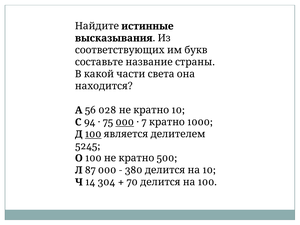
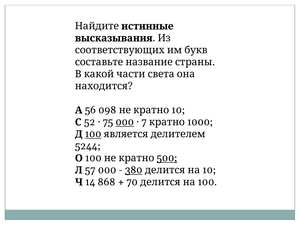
028: 028 -> 098
94: 94 -> 52
5245: 5245 -> 5244
500 underline: none -> present
87: 87 -> 57
380 underline: none -> present
304: 304 -> 868
